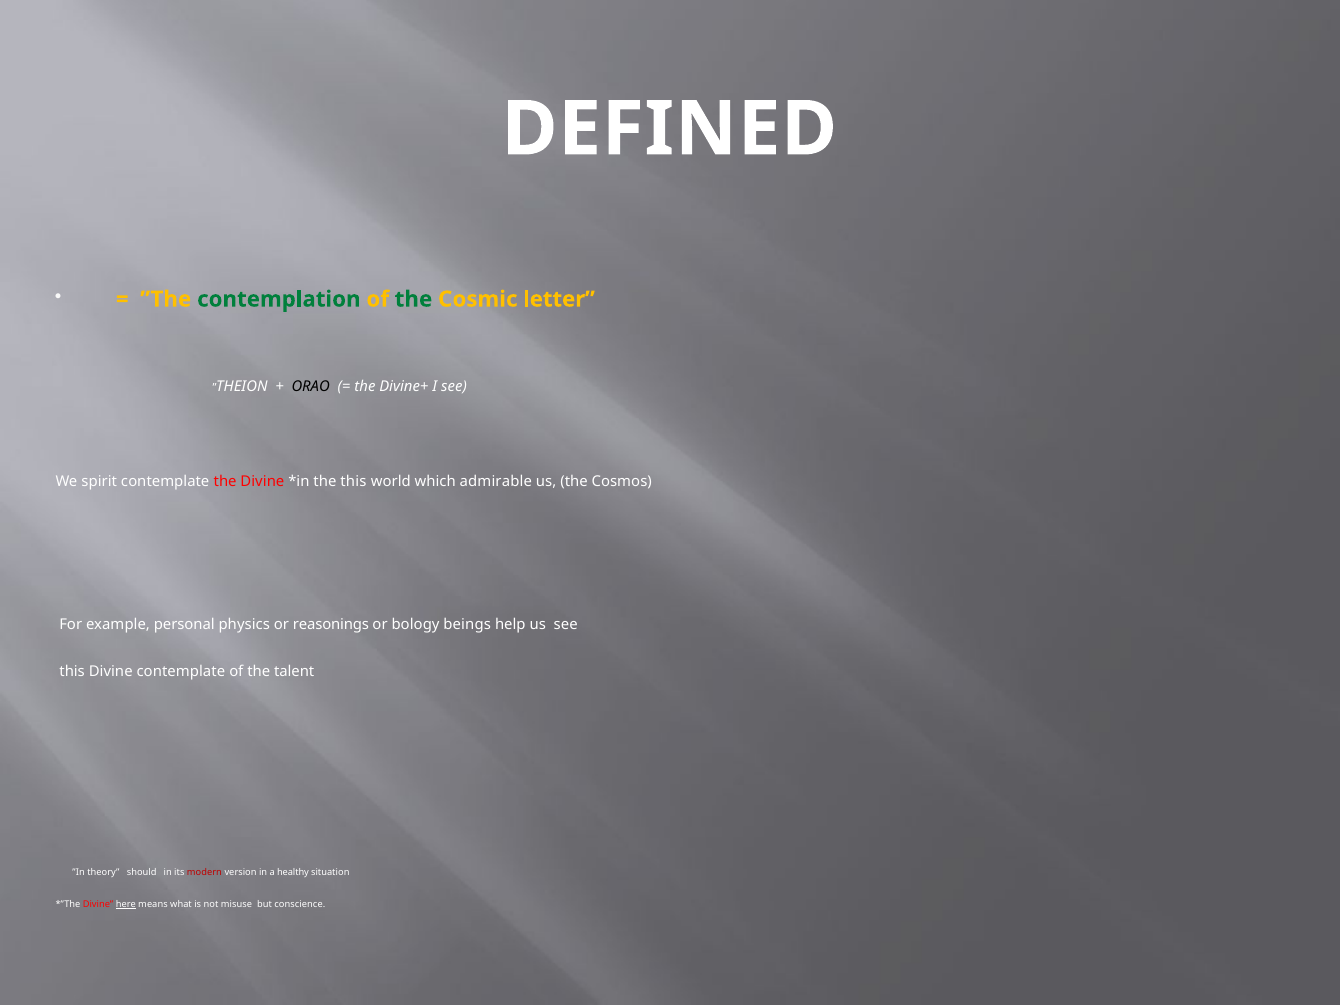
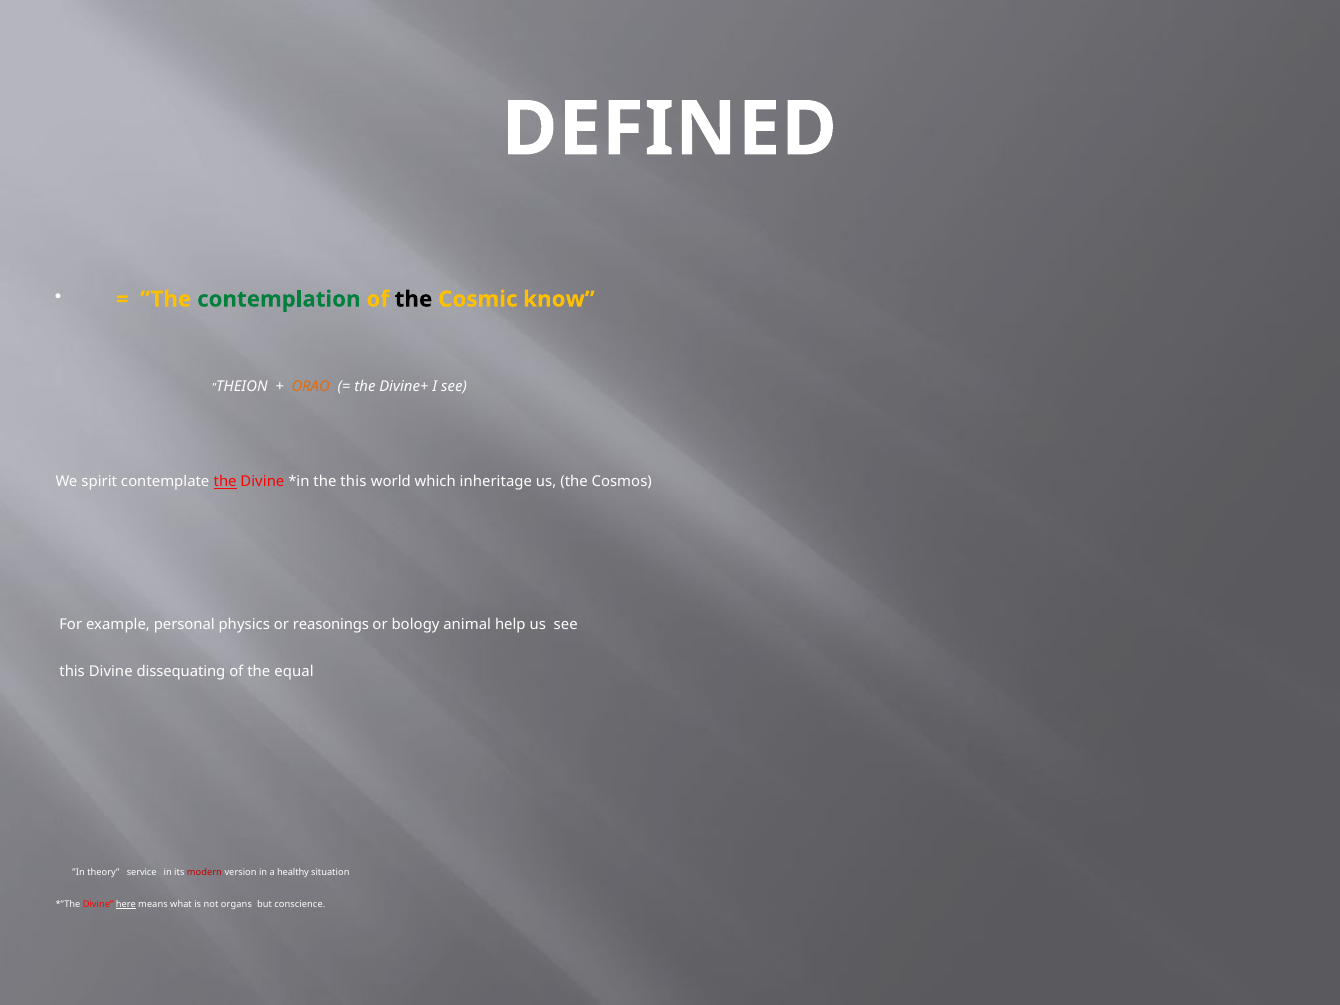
the at (413, 299) colour: green -> black
letter: letter -> know
ORAO colour: black -> orange
the at (225, 482) underline: none -> present
admirable: admirable -> inheritage
beings: beings -> animal
Divine contemplate: contemplate -> dissequating
talent: talent -> equal
should: should -> service
misuse: misuse -> organs
